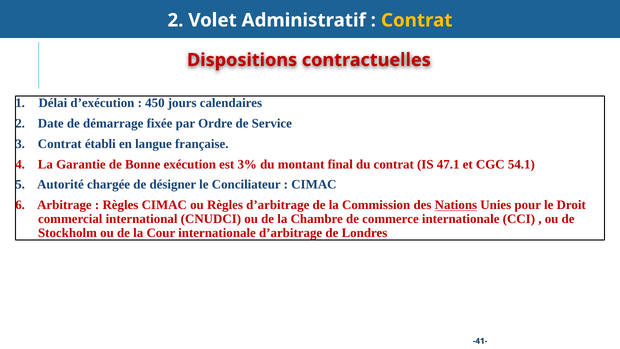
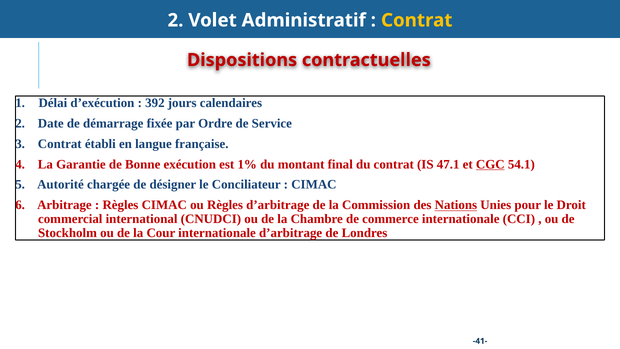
450: 450 -> 392
3%: 3% -> 1%
CGC underline: none -> present
